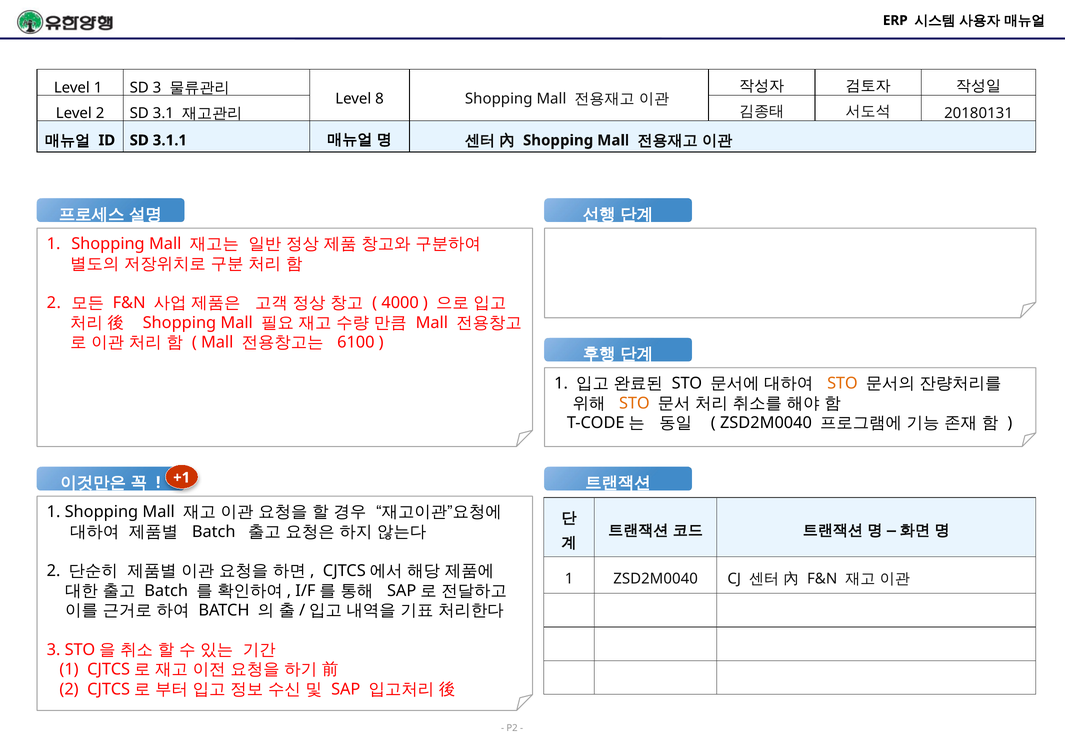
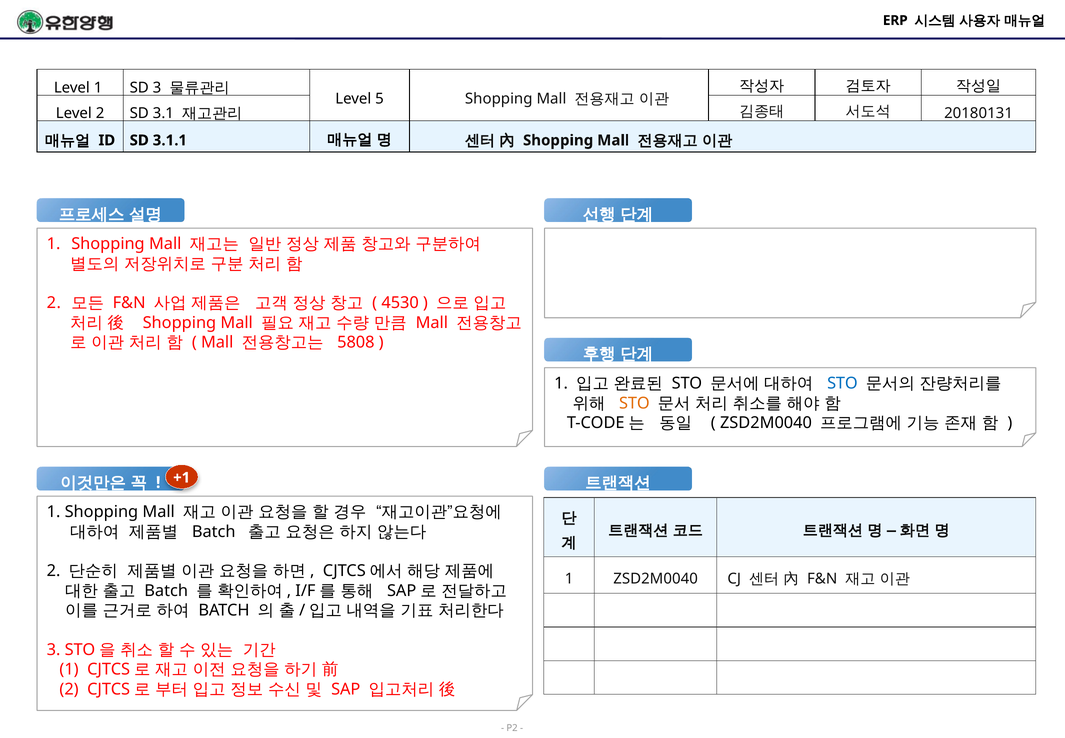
8: 8 -> 5
4000: 4000 -> 4530
6100: 6100 -> 5808
STO at (842, 383) colour: orange -> blue
